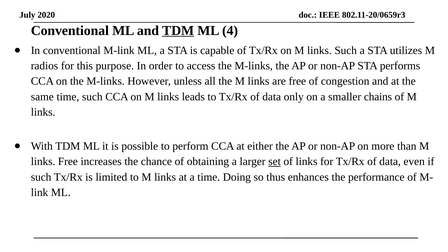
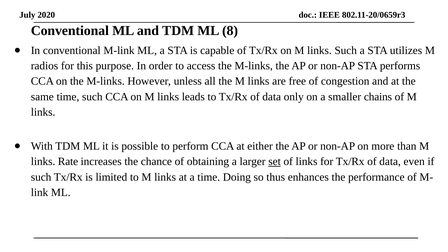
TDM at (178, 31) underline: present -> none
4: 4 -> 8
links Free: Free -> Rate
